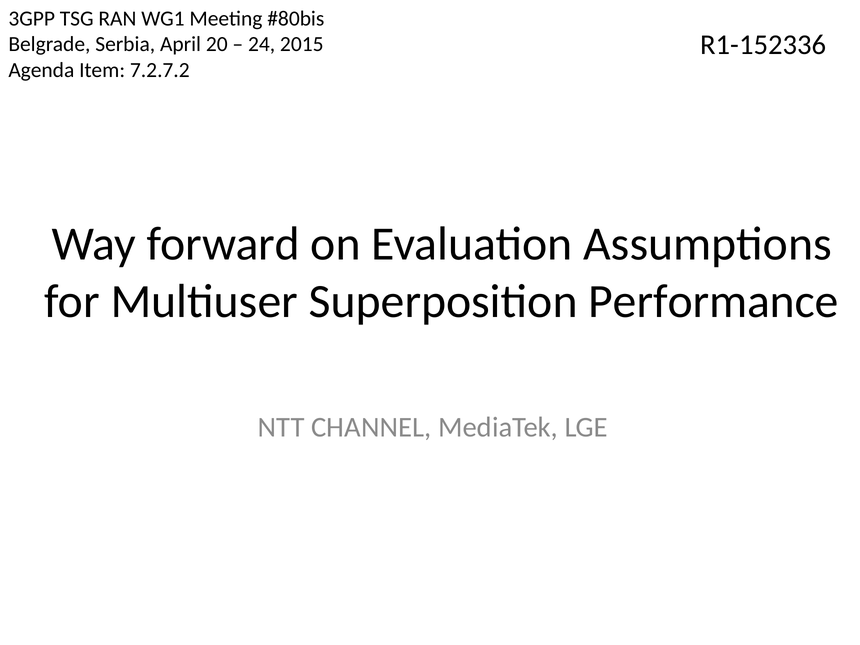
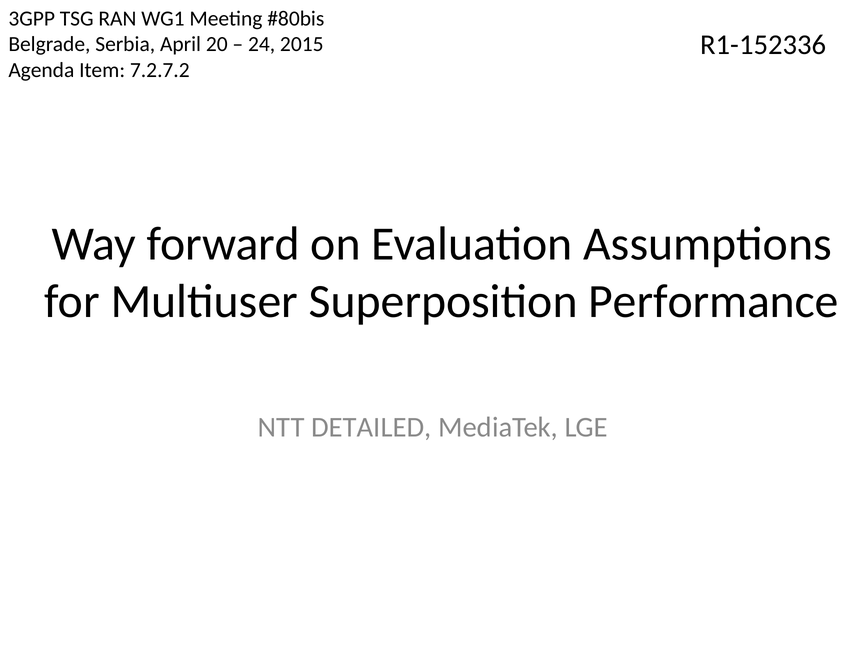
CHANNEL: CHANNEL -> DETAILED
